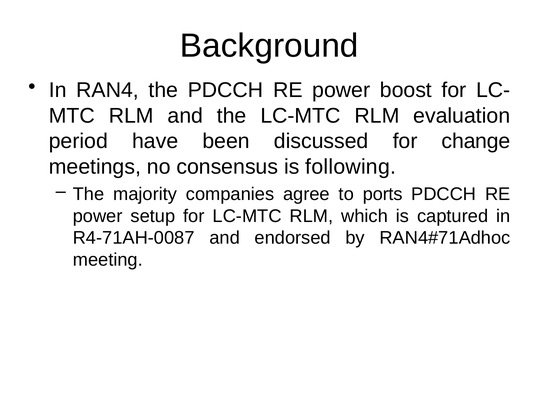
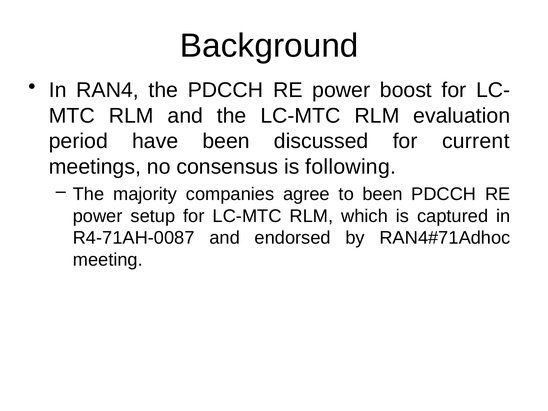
change: change -> current
to ports: ports -> been
